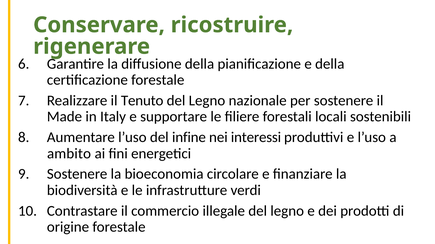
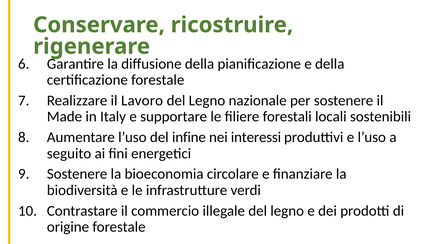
Tenuto: Tenuto -> Lavoro
ambito: ambito -> seguito
